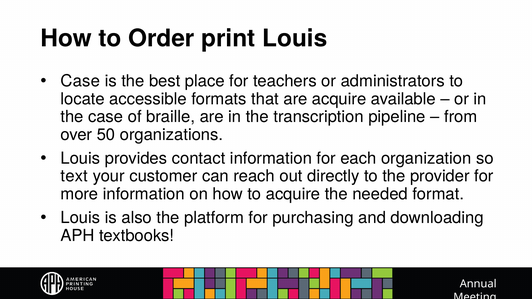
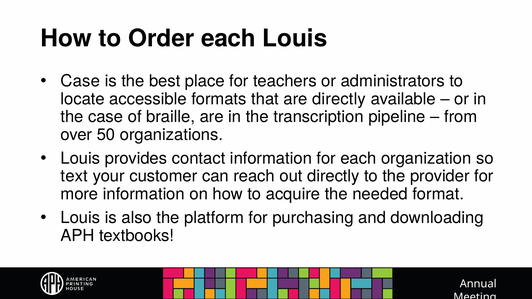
Order print: print -> each
are acquire: acquire -> directly
